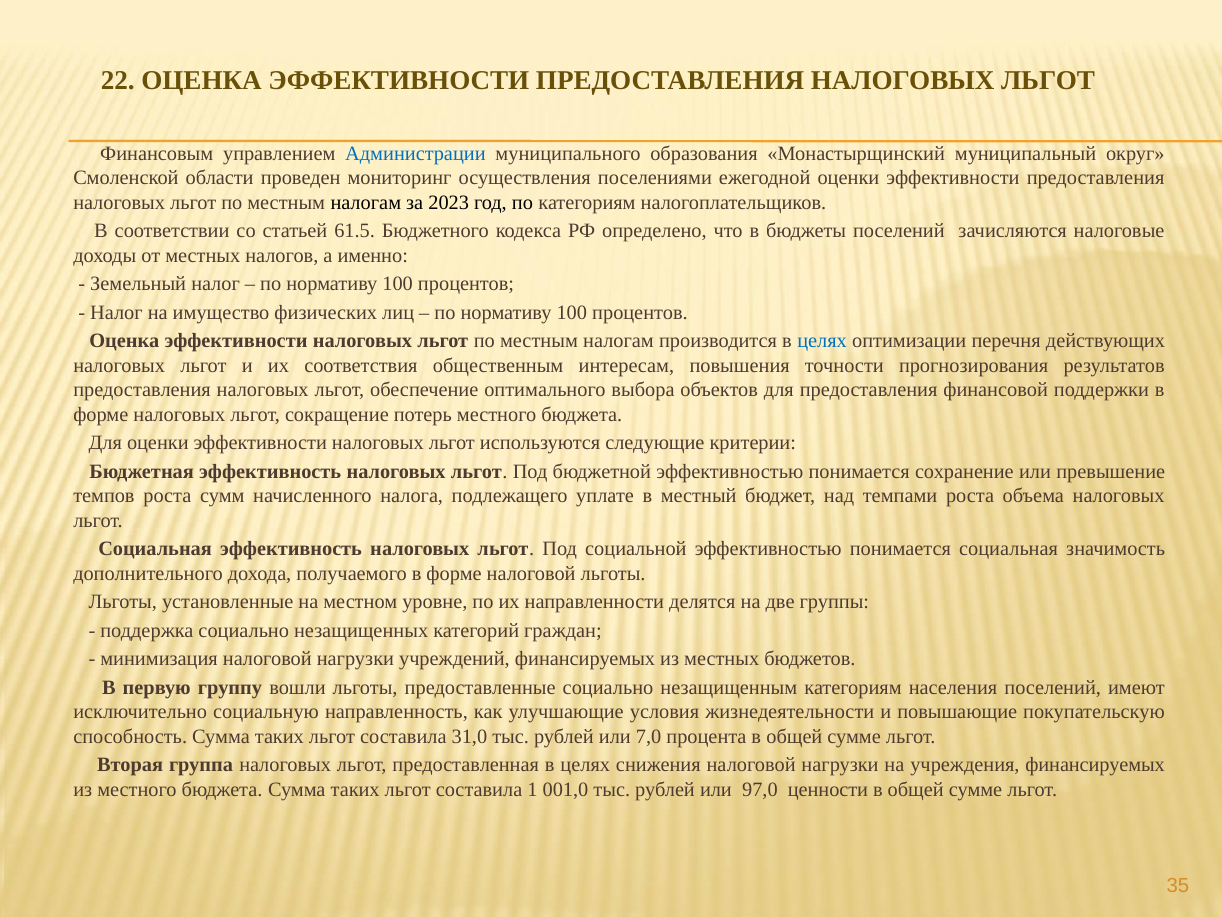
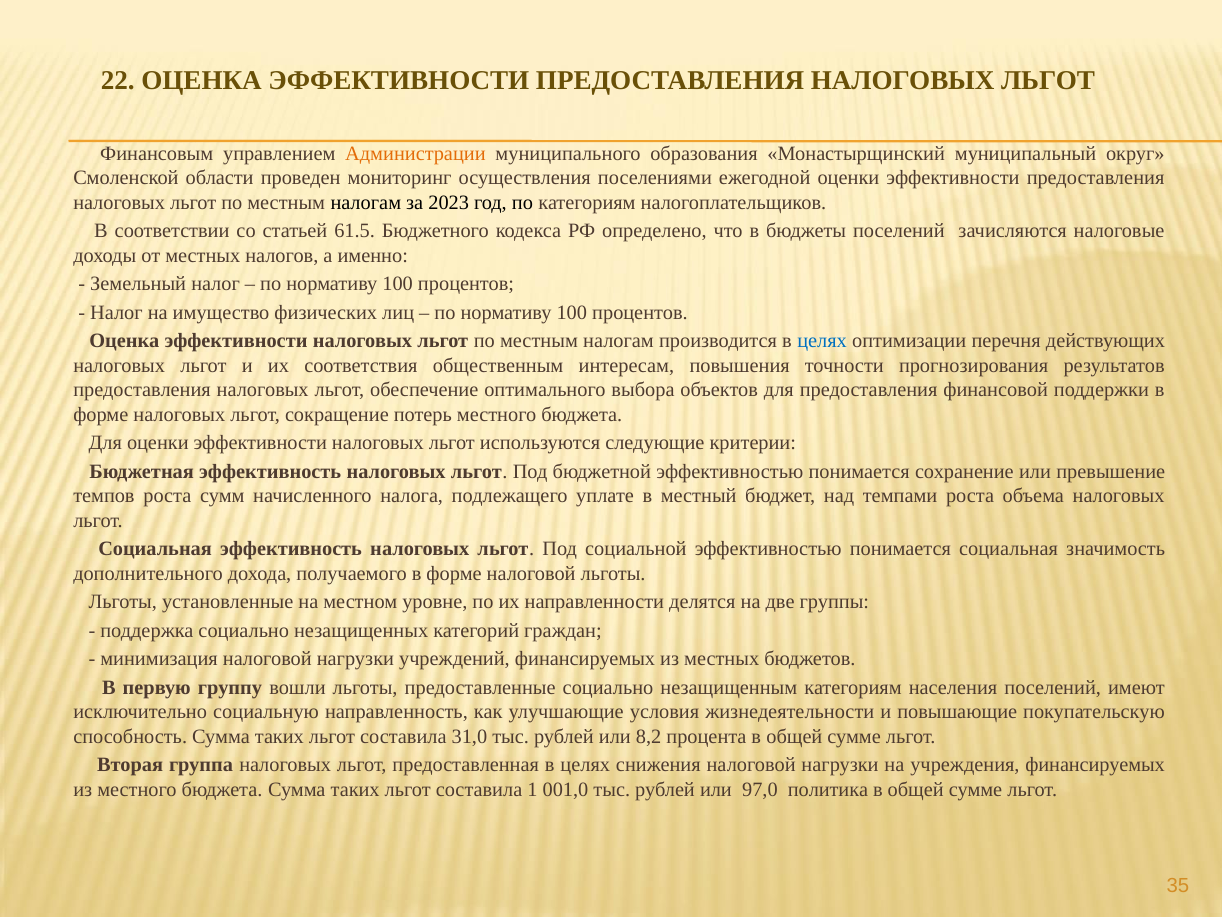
Администрации colour: blue -> orange
7,0: 7,0 -> 8,2
ценности: ценности -> политика
